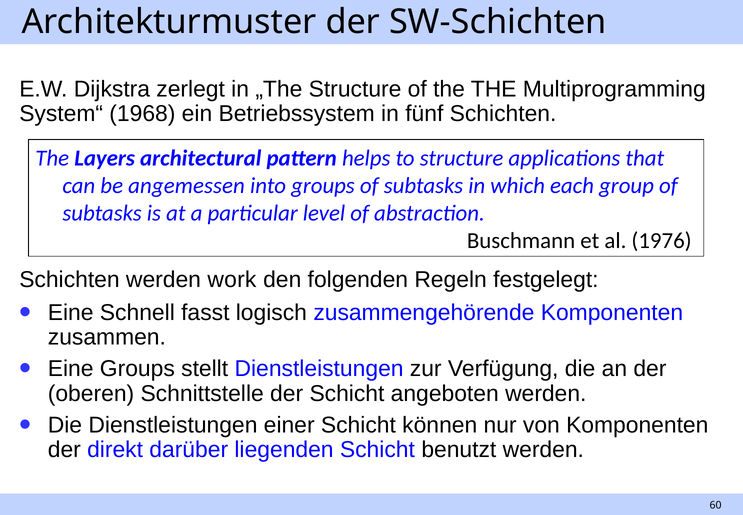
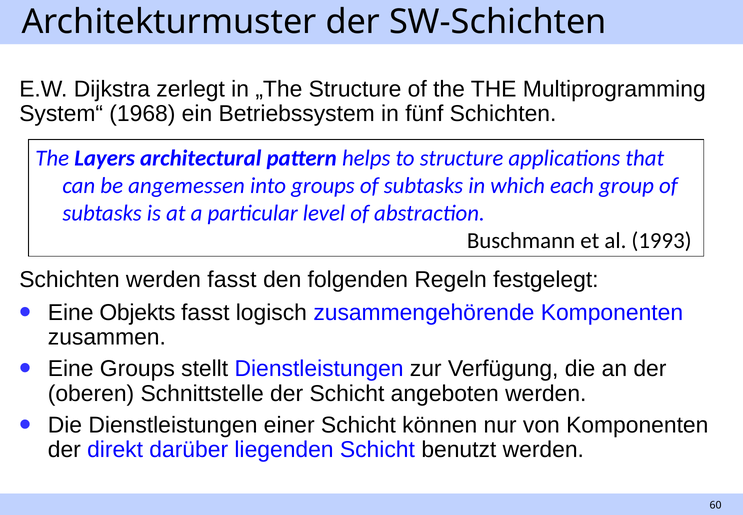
1976: 1976 -> 1993
werden work: work -> fasst
Schnell: Schnell -> Objekts
